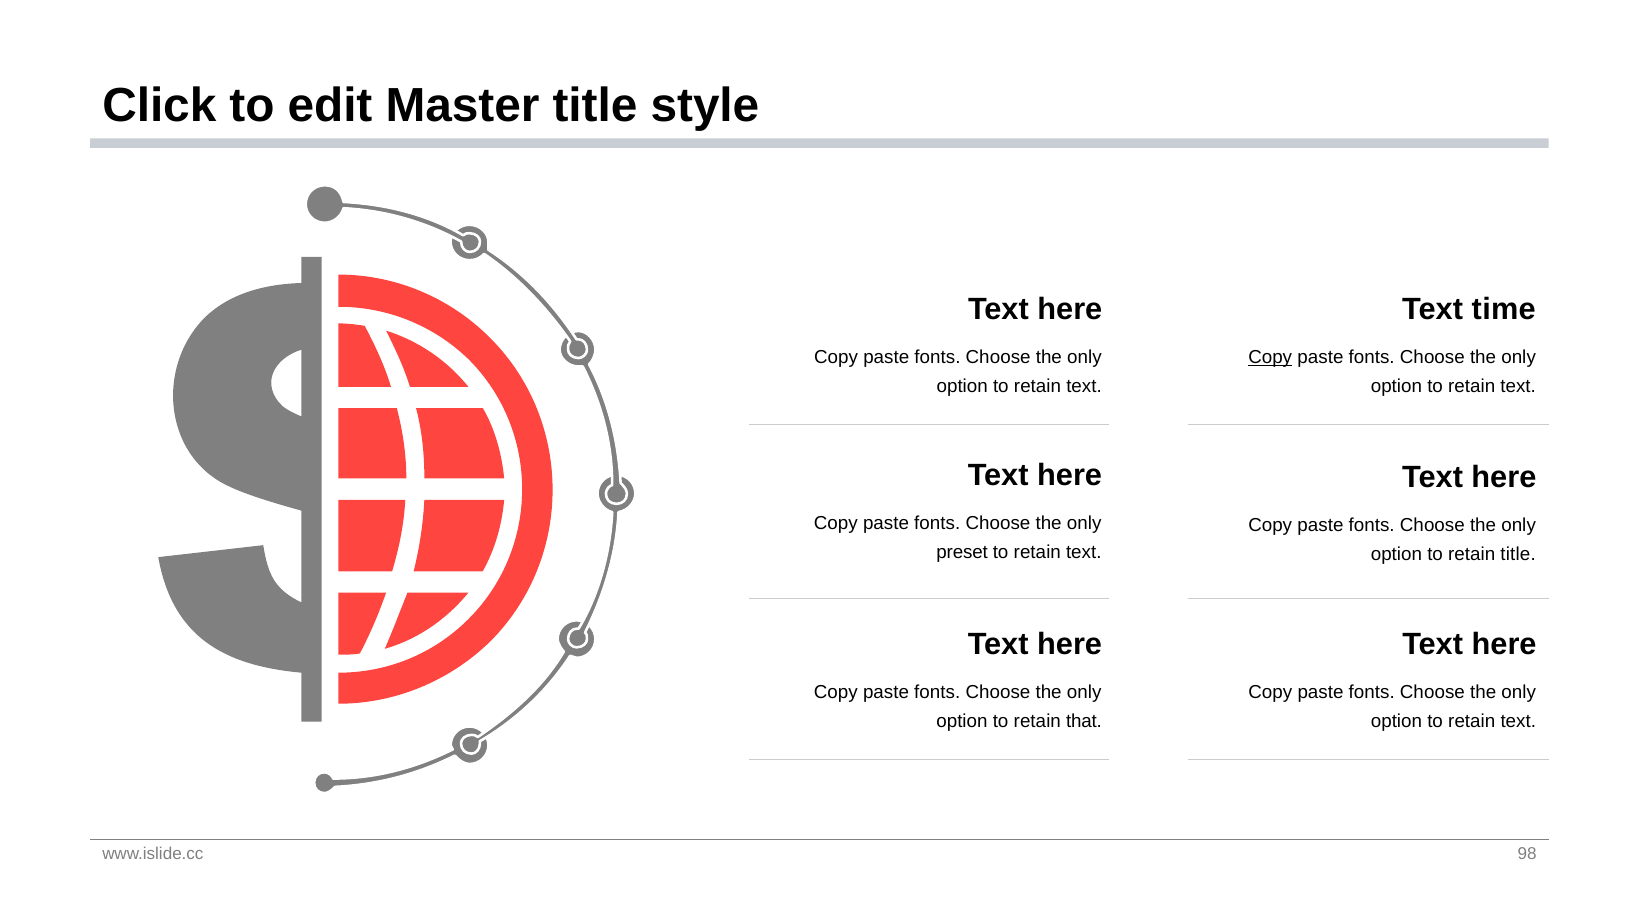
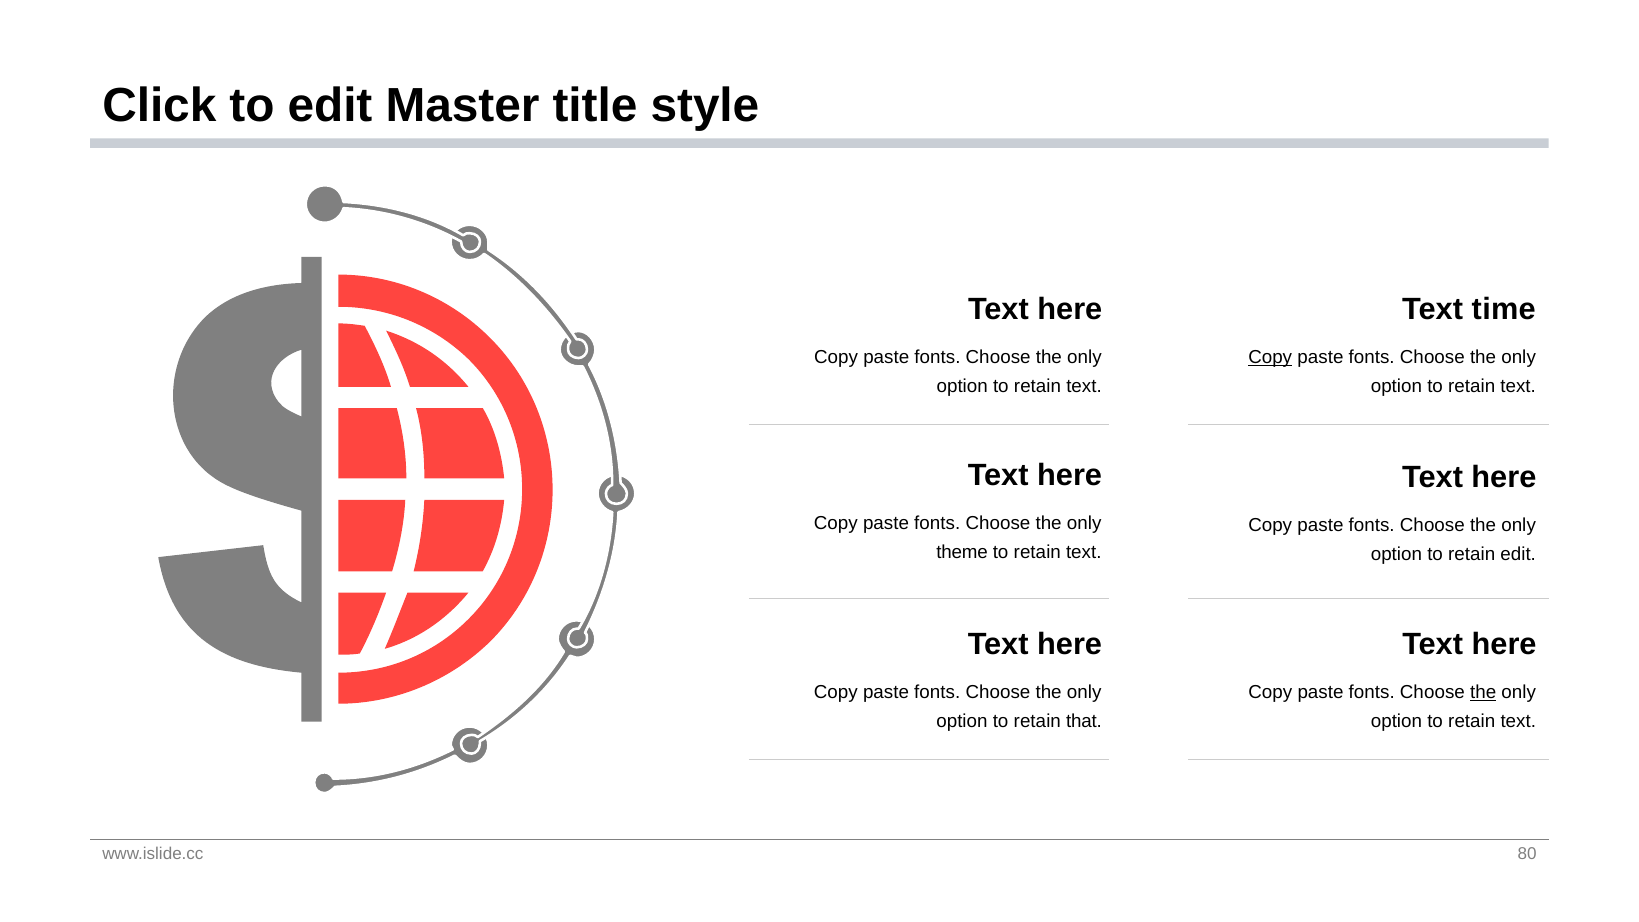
preset: preset -> theme
retain title: title -> edit
the at (1483, 692) underline: none -> present
98: 98 -> 80
